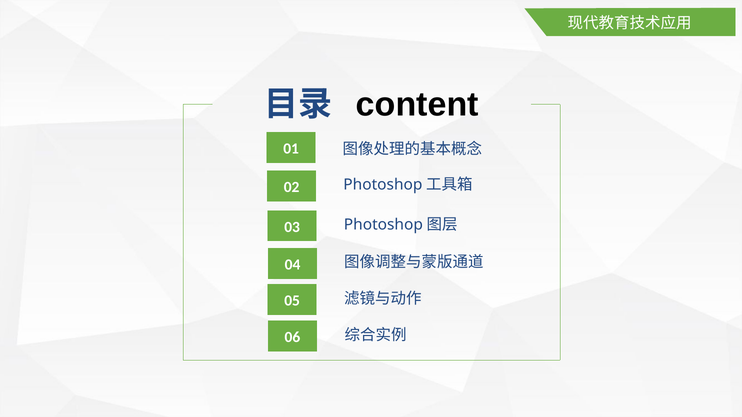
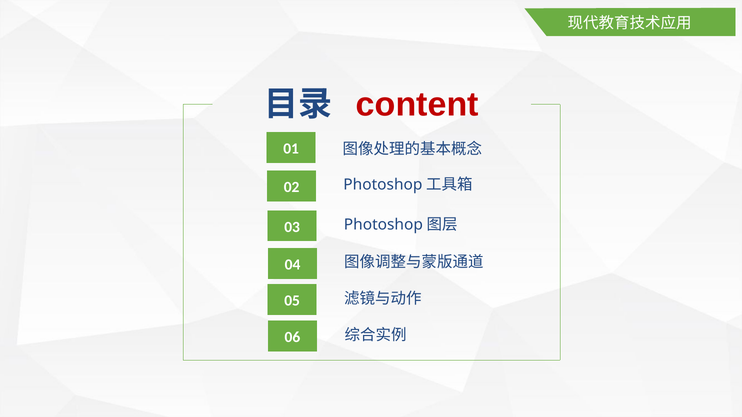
content colour: black -> red
